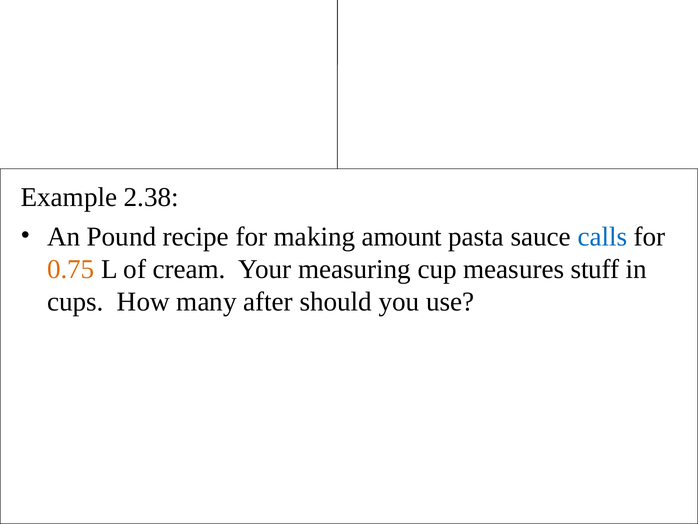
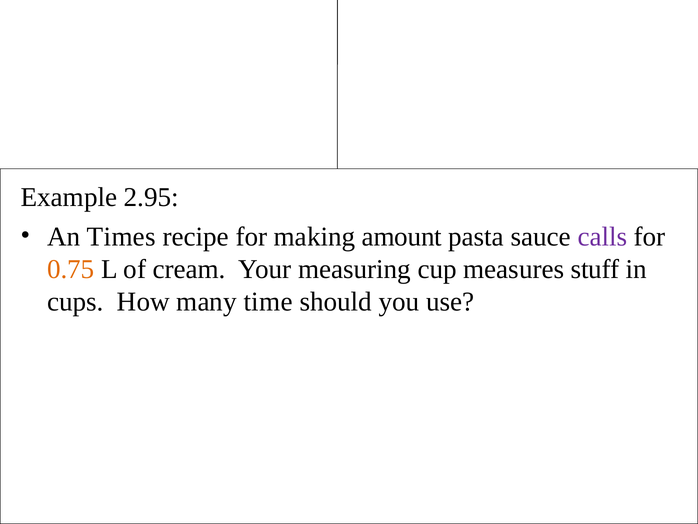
2.38: 2.38 -> 2.95
Pound: Pound -> Times
calls colour: blue -> purple
after: after -> time
